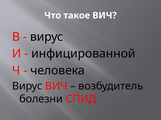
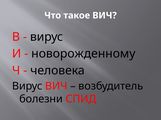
инфицированной: инфицированной -> новорожденному
